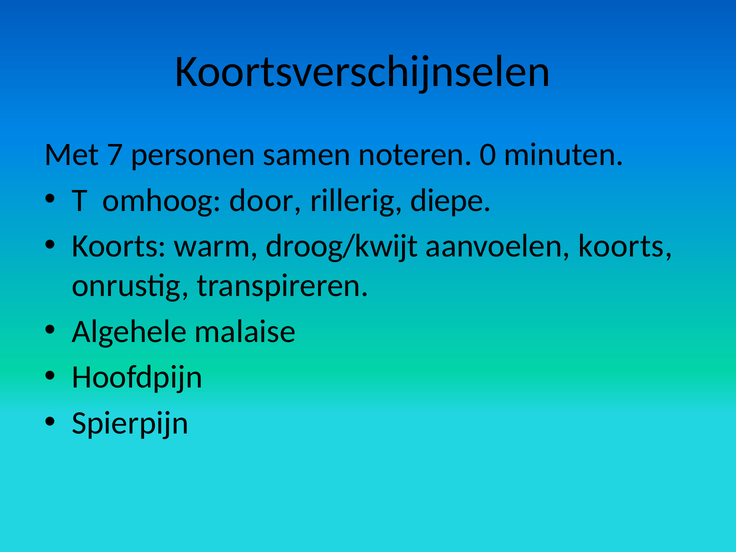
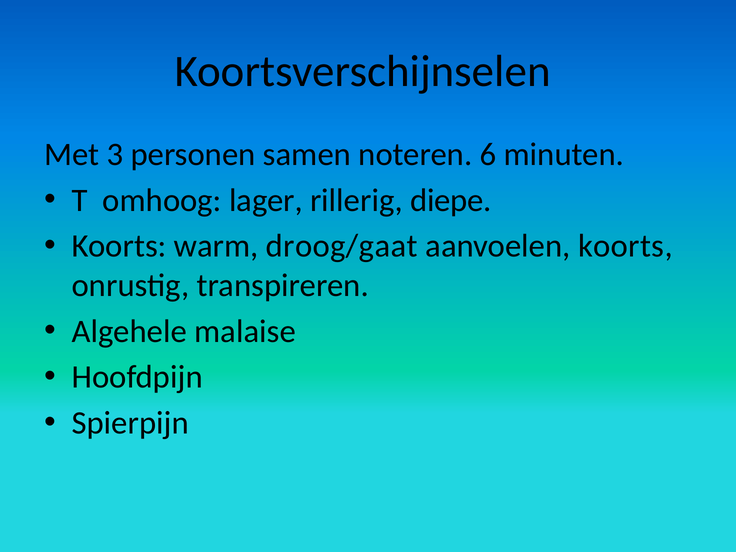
7: 7 -> 3
0: 0 -> 6
door: door -> lager
droog/kwijt: droog/kwijt -> droog/gaat
